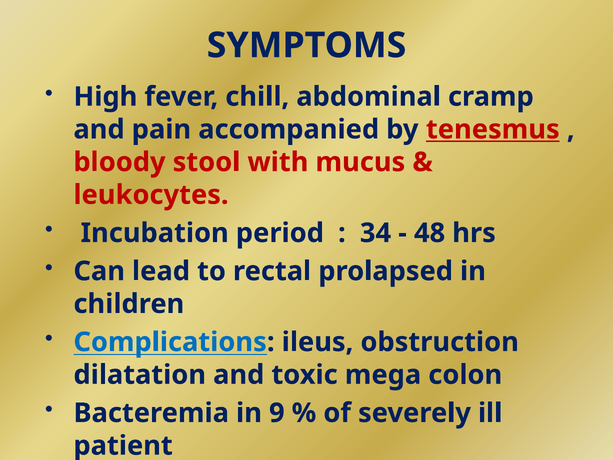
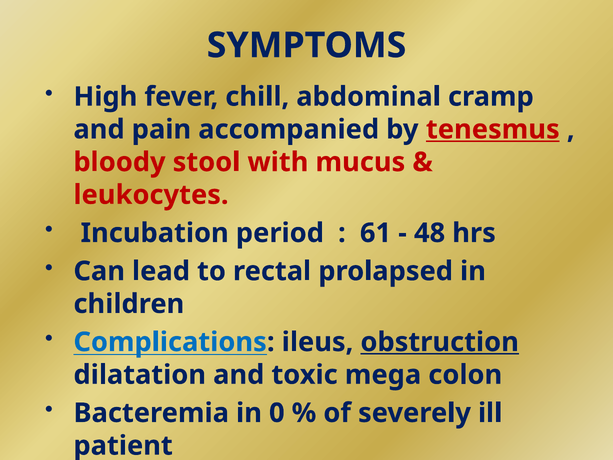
34: 34 -> 61
obstruction underline: none -> present
9: 9 -> 0
